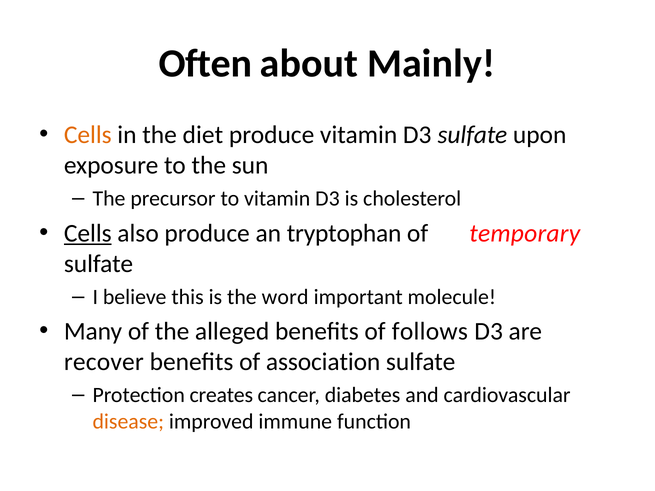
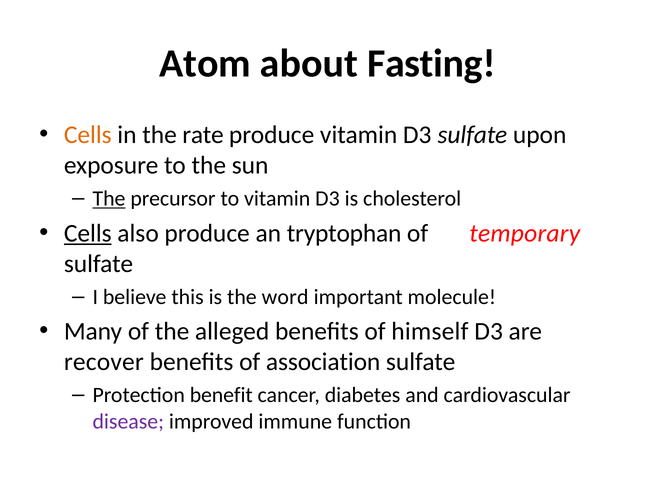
Often: Often -> Atom
Mainly: Mainly -> Fasting
diet: diet -> rate
The at (109, 199) underline: none -> present
follows: follows -> himself
creates: creates -> benefit
disease colour: orange -> purple
